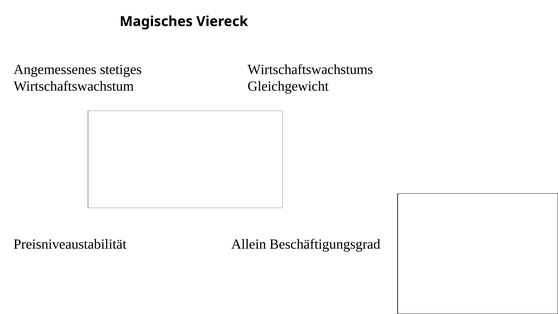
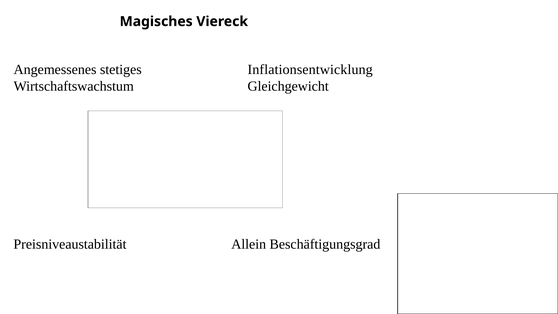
Wirtschaftswachstums: Wirtschaftswachstums -> Inflationsentwicklung
